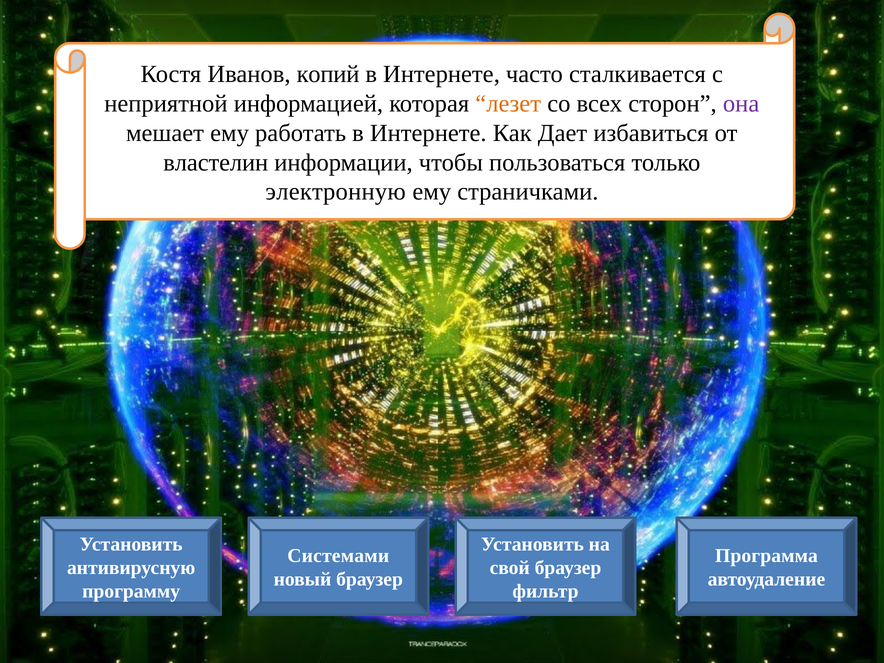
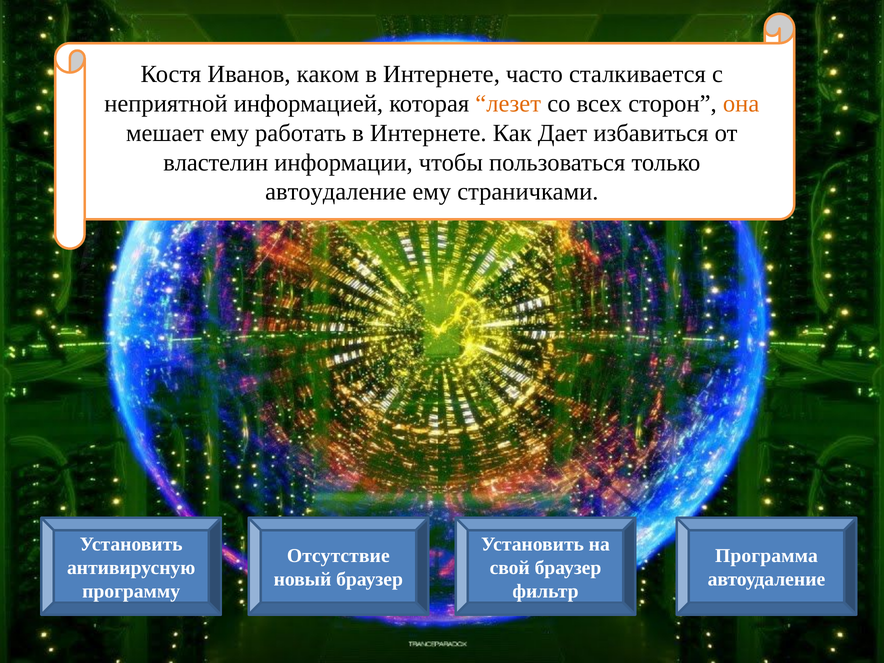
копий: копий -> каком
она colour: purple -> orange
электронную at (336, 192): электронную -> автоудаление
Системами: Системами -> Отсутствие
